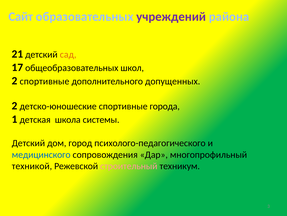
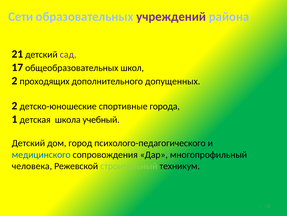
Сайт: Сайт -> Сети
сад colour: orange -> purple
2 спортивные: спортивные -> проходящих
системы: системы -> учебный
техникой: техникой -> человека
строительный colour: pink -> light green
